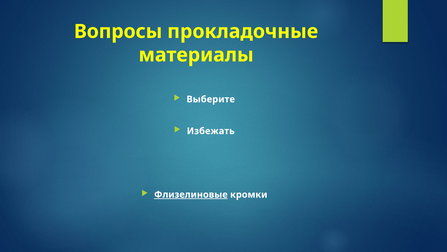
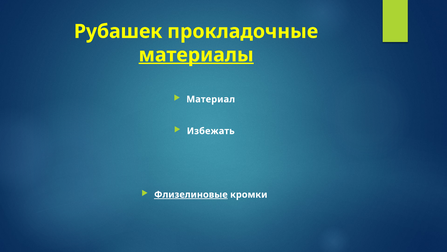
Вопросы: Вопросы -> Рубашек
материалы underline: none -> present
Выберите: Выберите -> Материал
